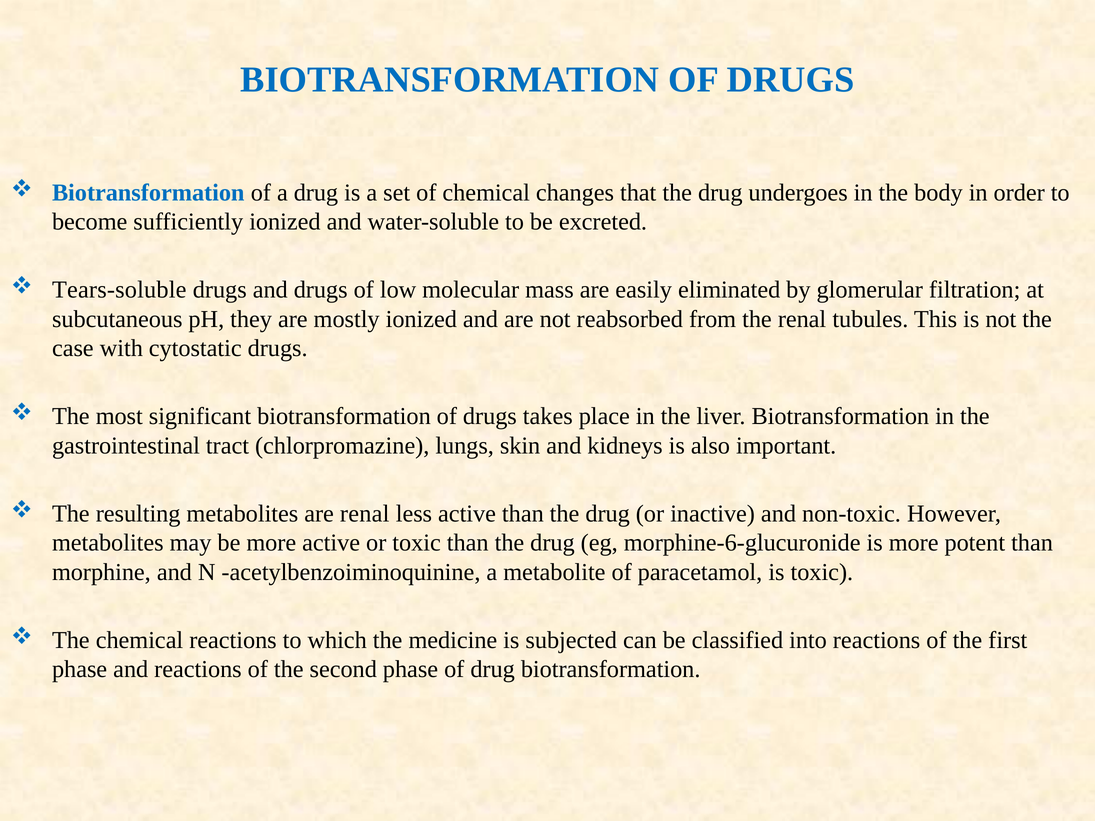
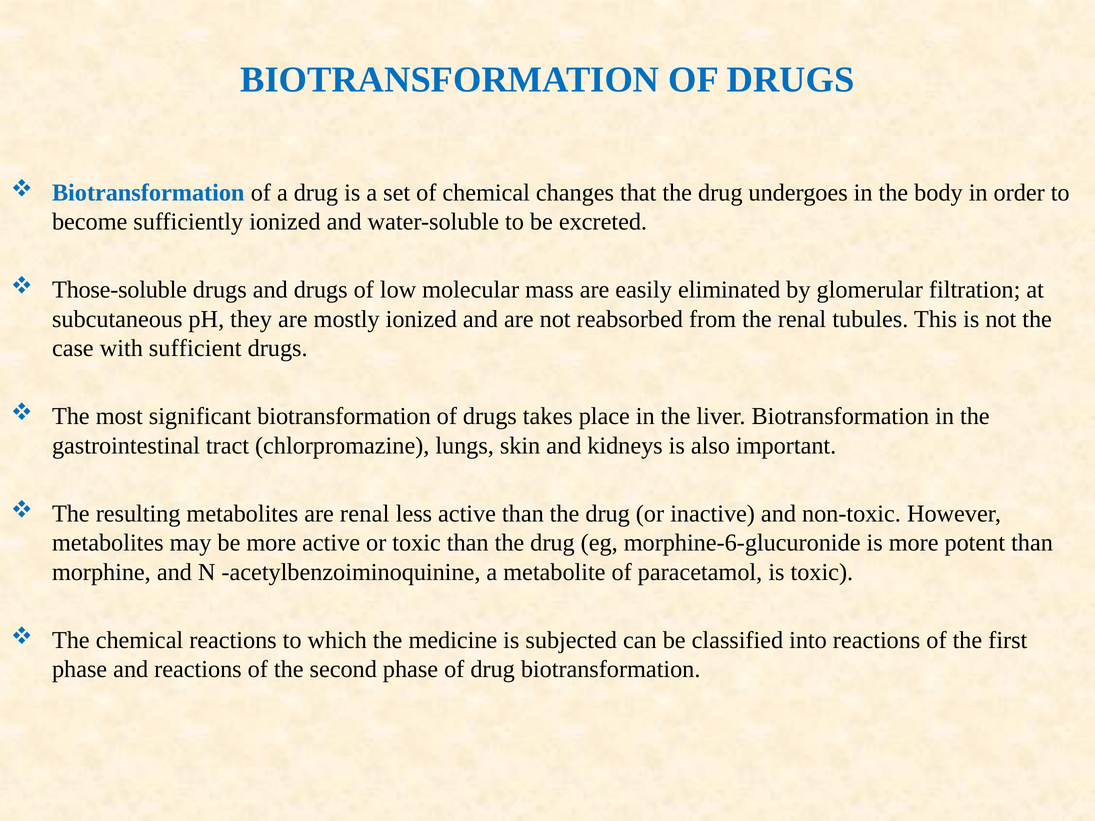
Tears-soluble: Tears-soluble -> Those-soluble
cytostatic: cytostatic -> sufficient
